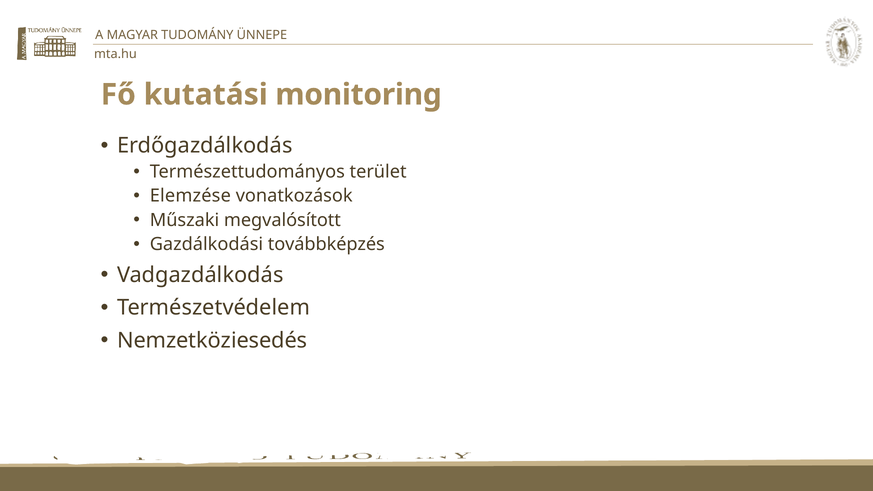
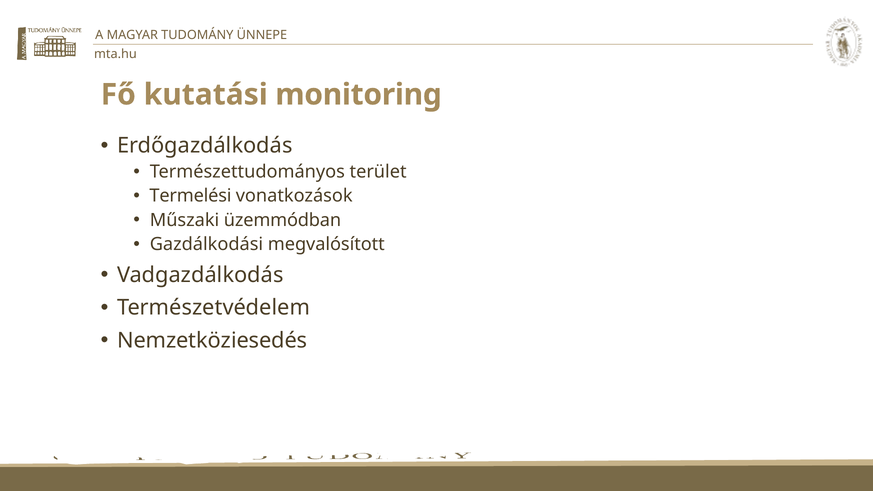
Elemzése: Elemzése -> Termelési
megvalósított: megvalósított -> üzemmódban
továbbképzés: továbbképzés -> megvalósított
